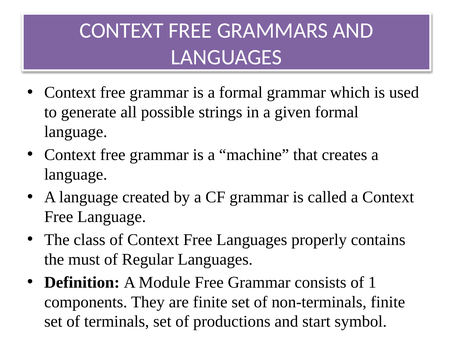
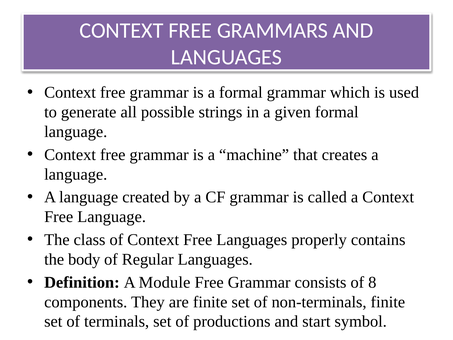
must: must -> body
1: 1 -> 8
